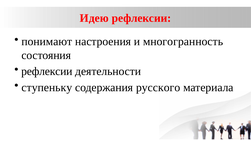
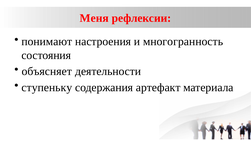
Идею: Идею -> Меня
рефлексии at (47, 71): рефлексии -> объясняет
русского: русского -> артефакт
